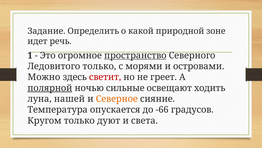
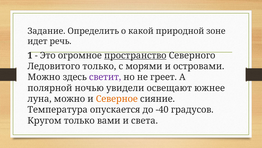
светит colour: red -> purple
полярной underline: present -> none
сильные: сильные -> увидели
ходить: ходить -> южнее
луна нашей: нашей -> можно
-66: -66 -> -40
дуют: дуют -> вами
